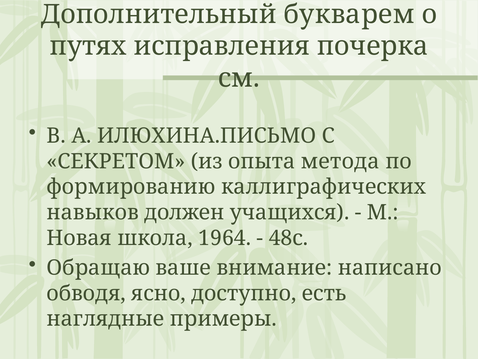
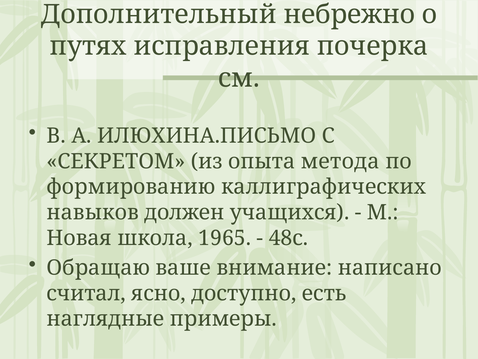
букварем: букварем -> небрежно
1964: 1964 -> 1965
обводя: обводя -> считал
